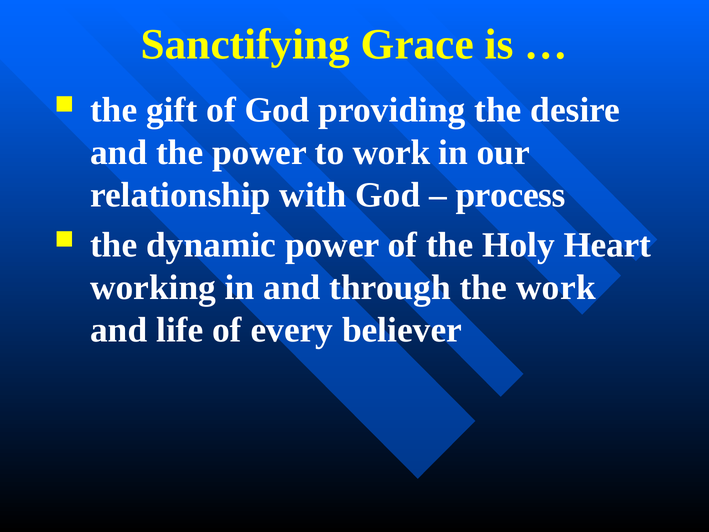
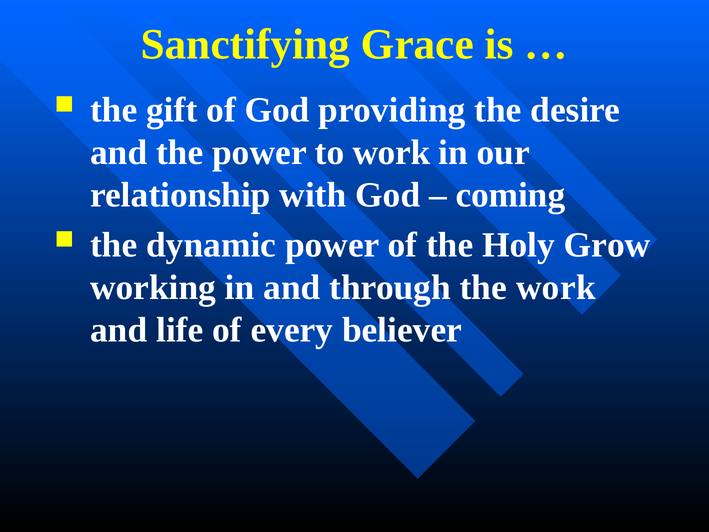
process: process -> coming
Heart: Heart -> Grow
